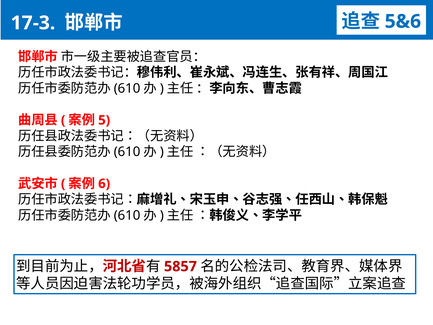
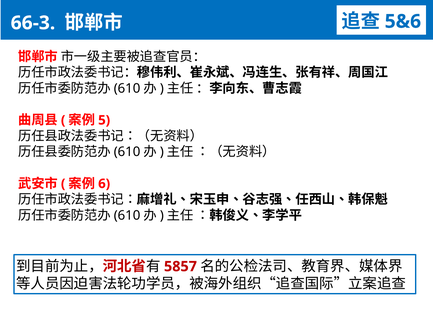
17-3: 17-3 -> 66-3
